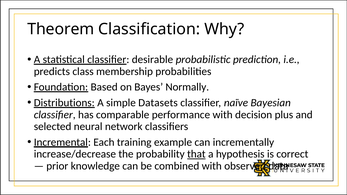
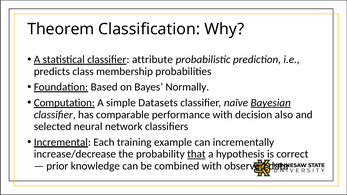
desirable: desirable -> attribute
Distributions: Distributions -> Computation
Bayesian underline: none -> present
plus: plus -> also
